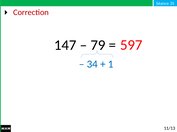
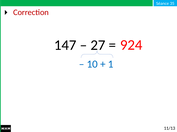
79: 79 -> 27
597: 597 -> 924
34: 34 -> 10
